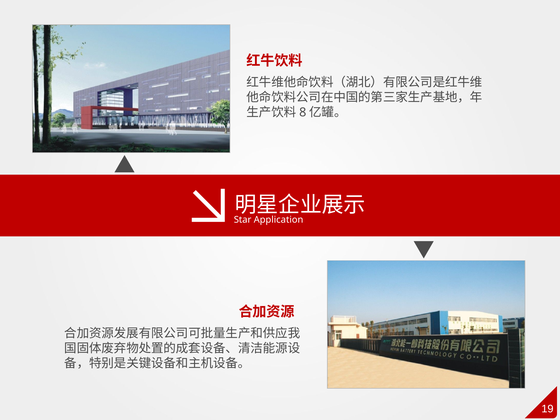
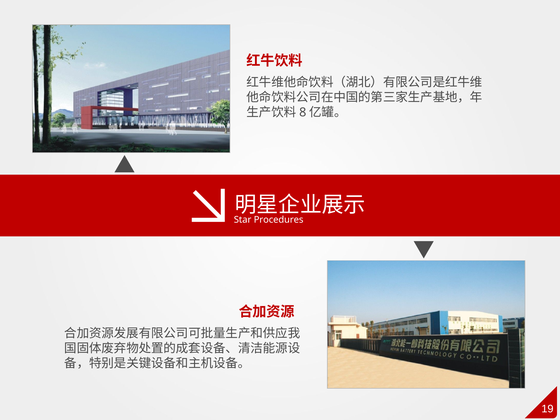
Application: Application -> Procedures
